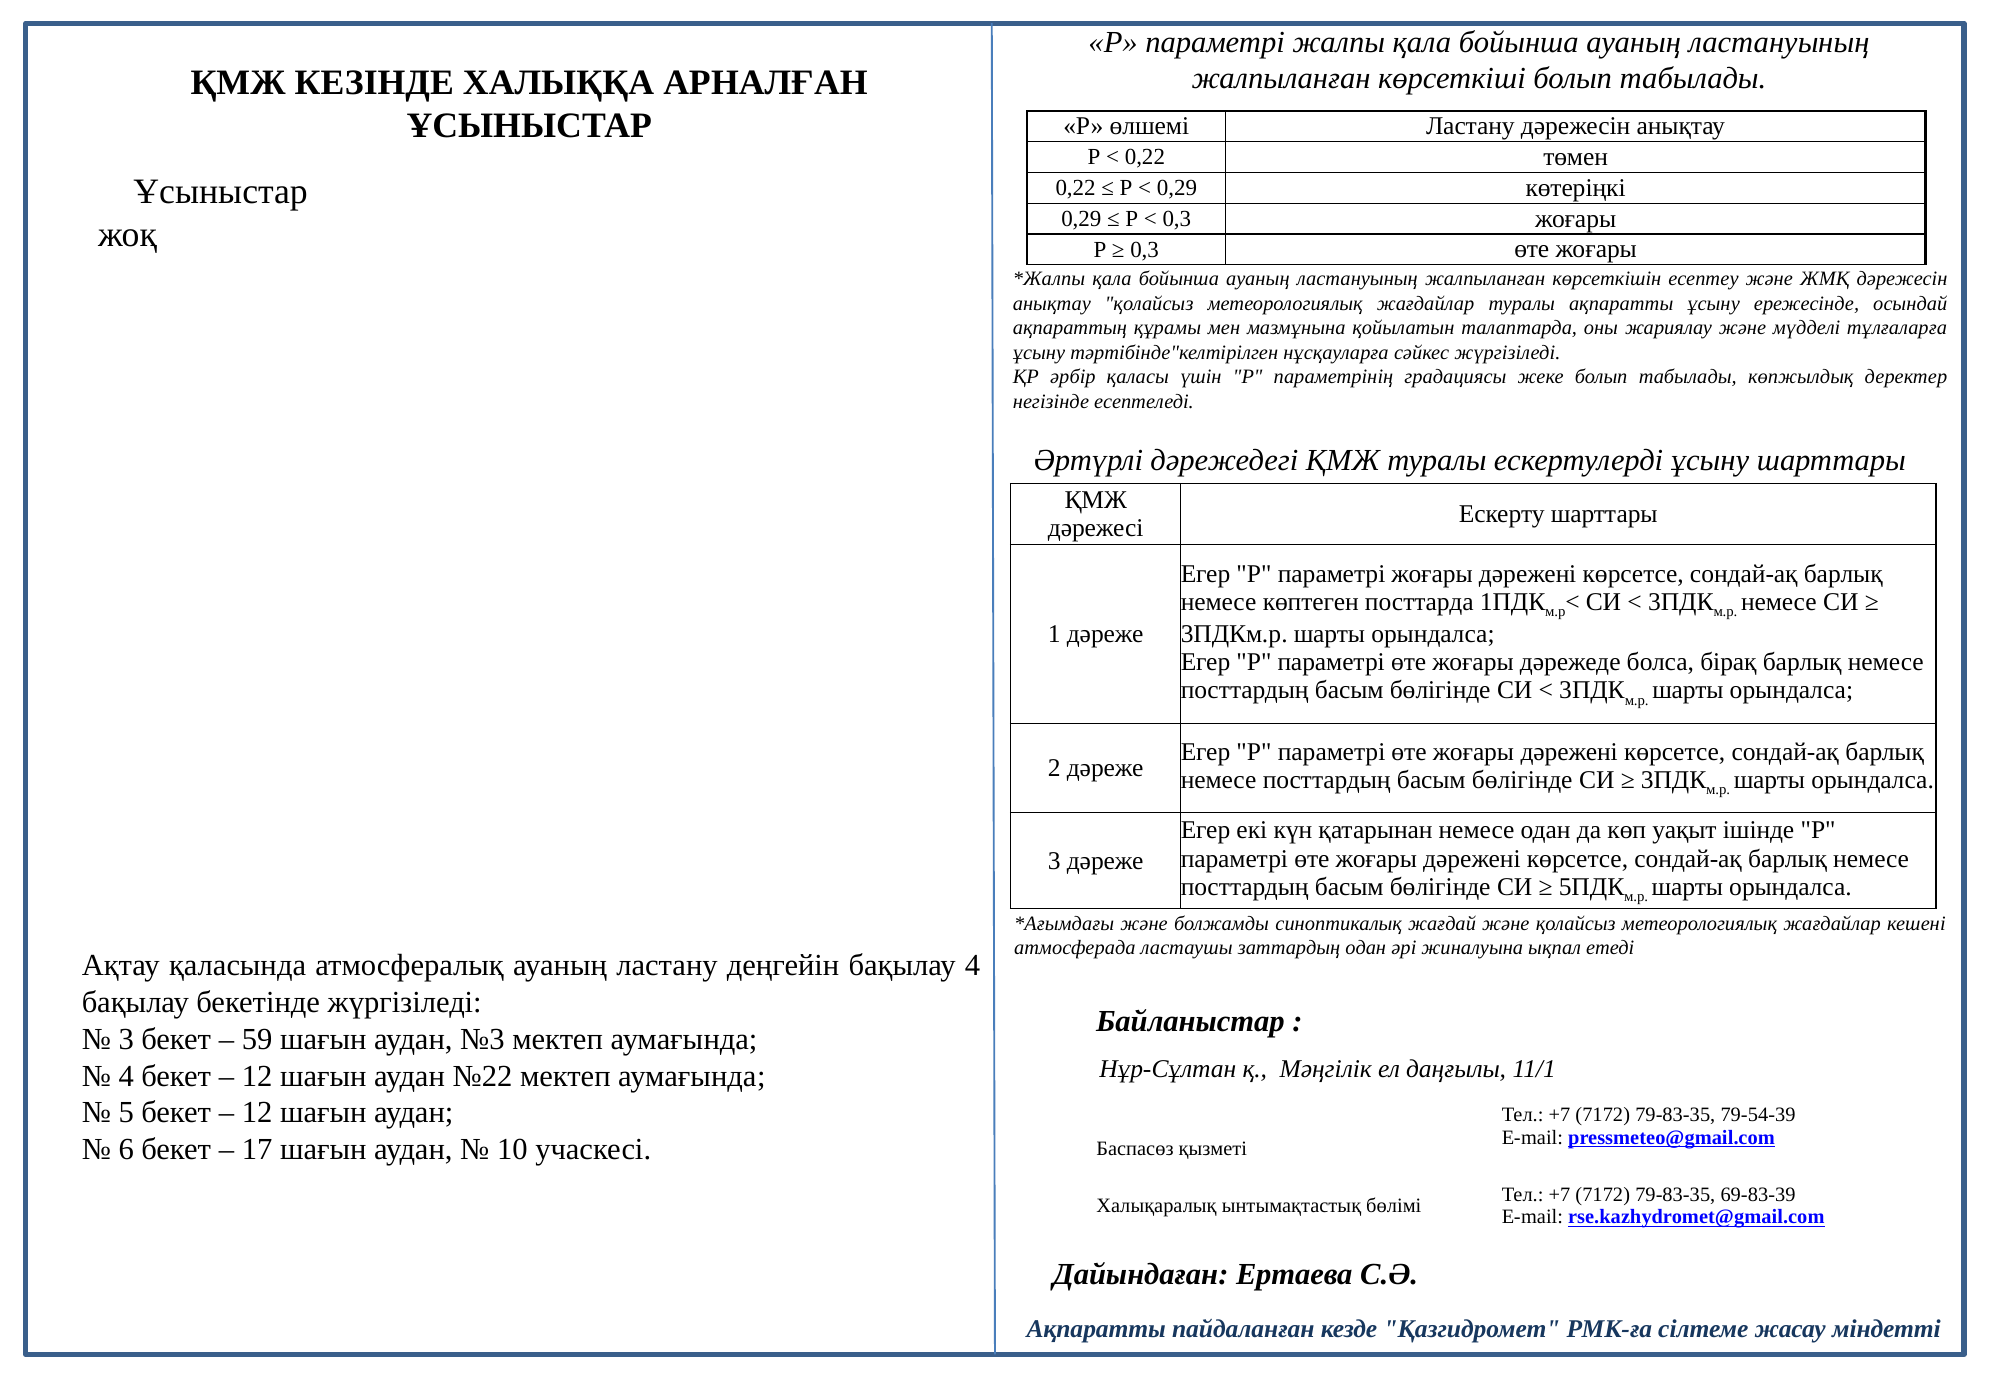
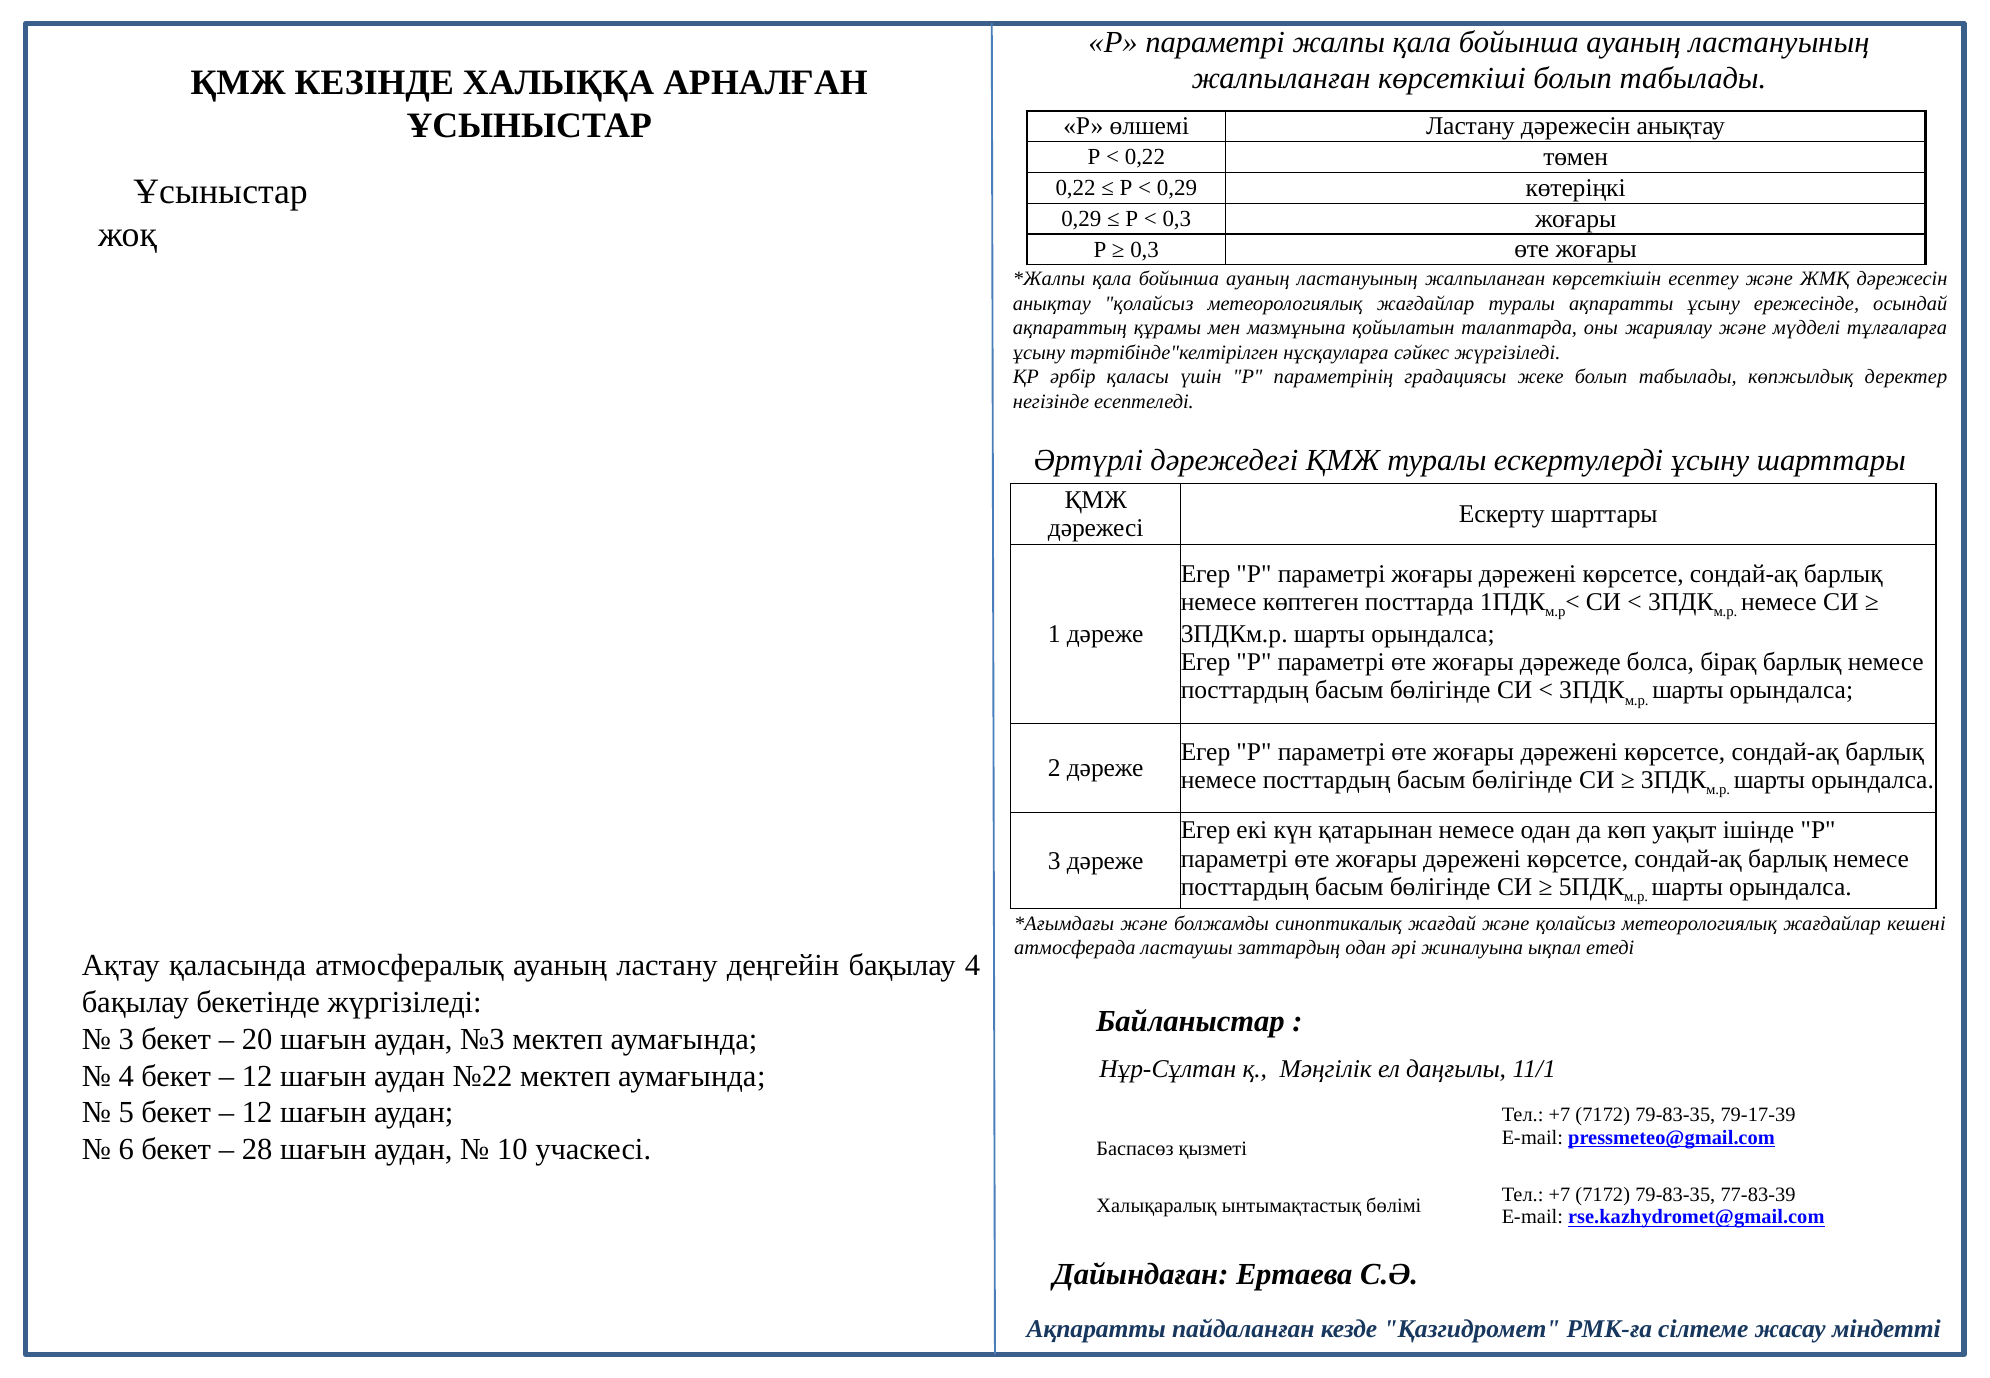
59: 59 -> 20
79-54-39: 79-54-39 -> 79-17-39
17: 17 -> 28
69-83-39: 69-83-39 -> 77-83-39
